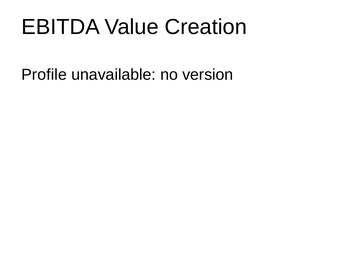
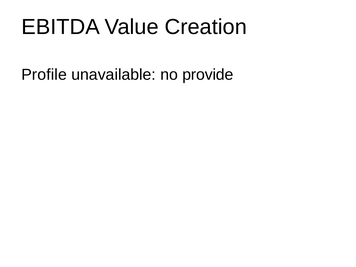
version: version -> provide
